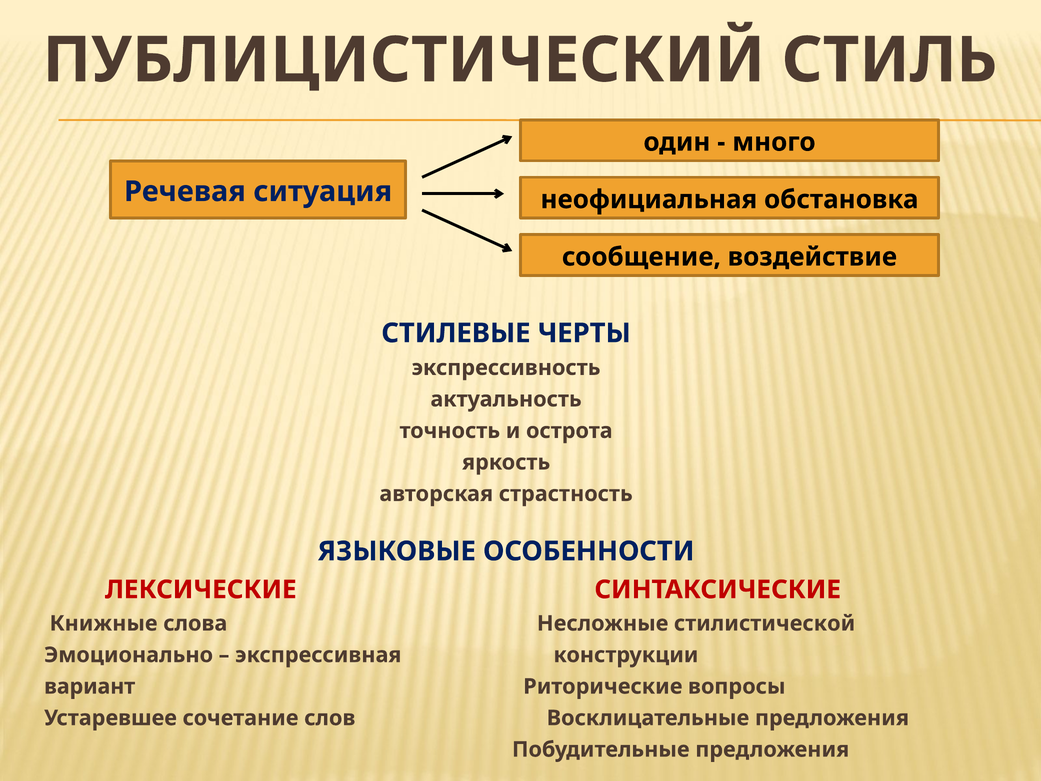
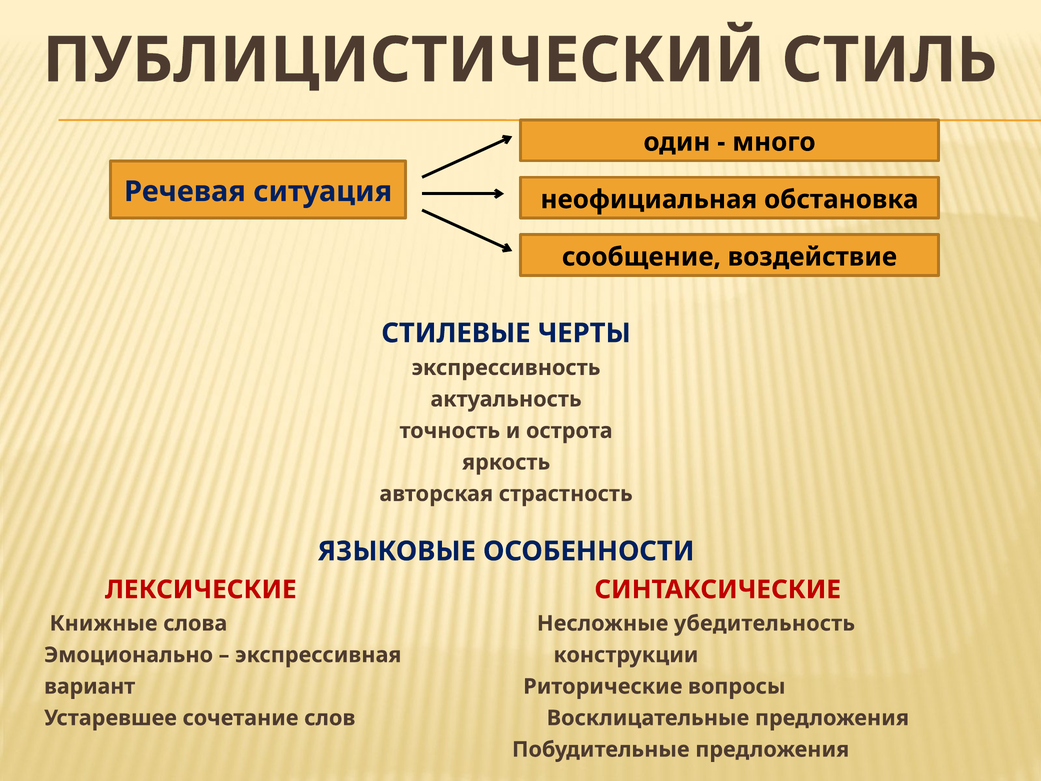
стилистической: стилистической -> убедительность
